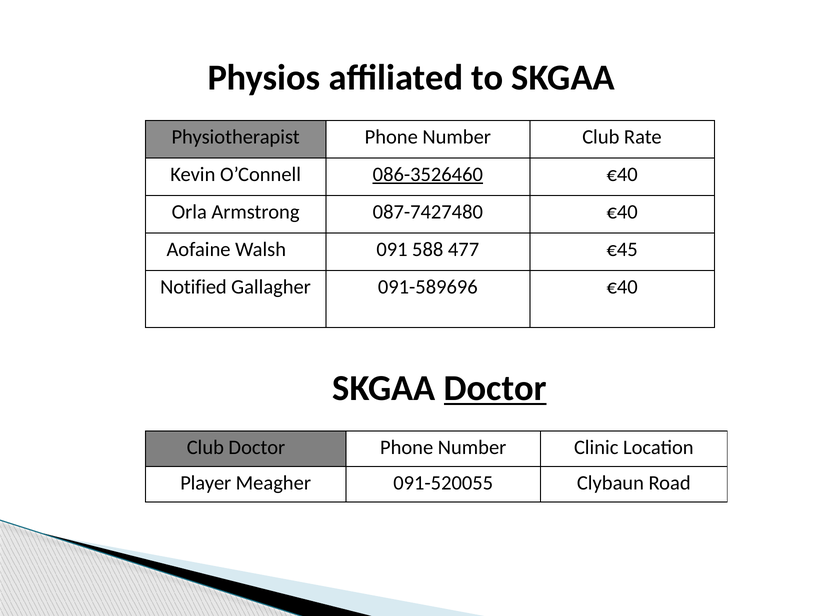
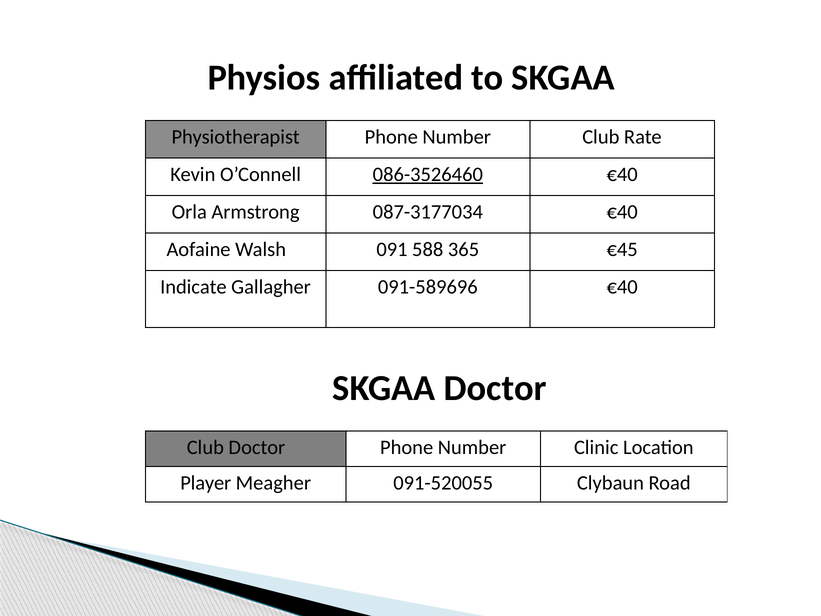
087-7427480: 087-7427480 -> 087-3177034
477: 477 -> 365
Notified: Notified -> Indicate
Doctor at (495, 388) underline: present -> none
